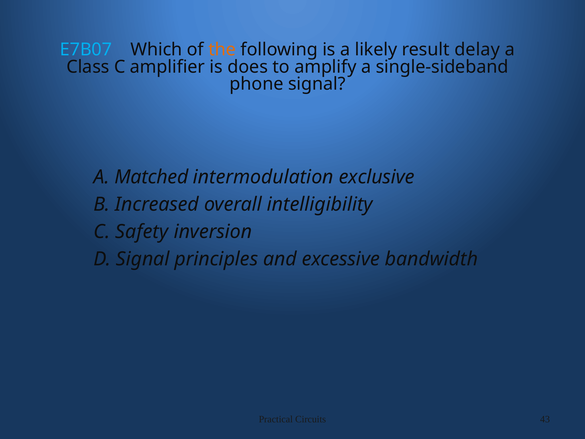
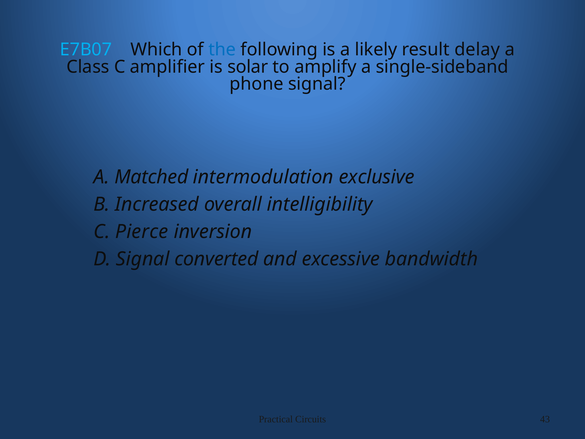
the colour: orange -> blue
does: does -> solar
Safety: Safety -> Pierce
principles: principles -> converted
